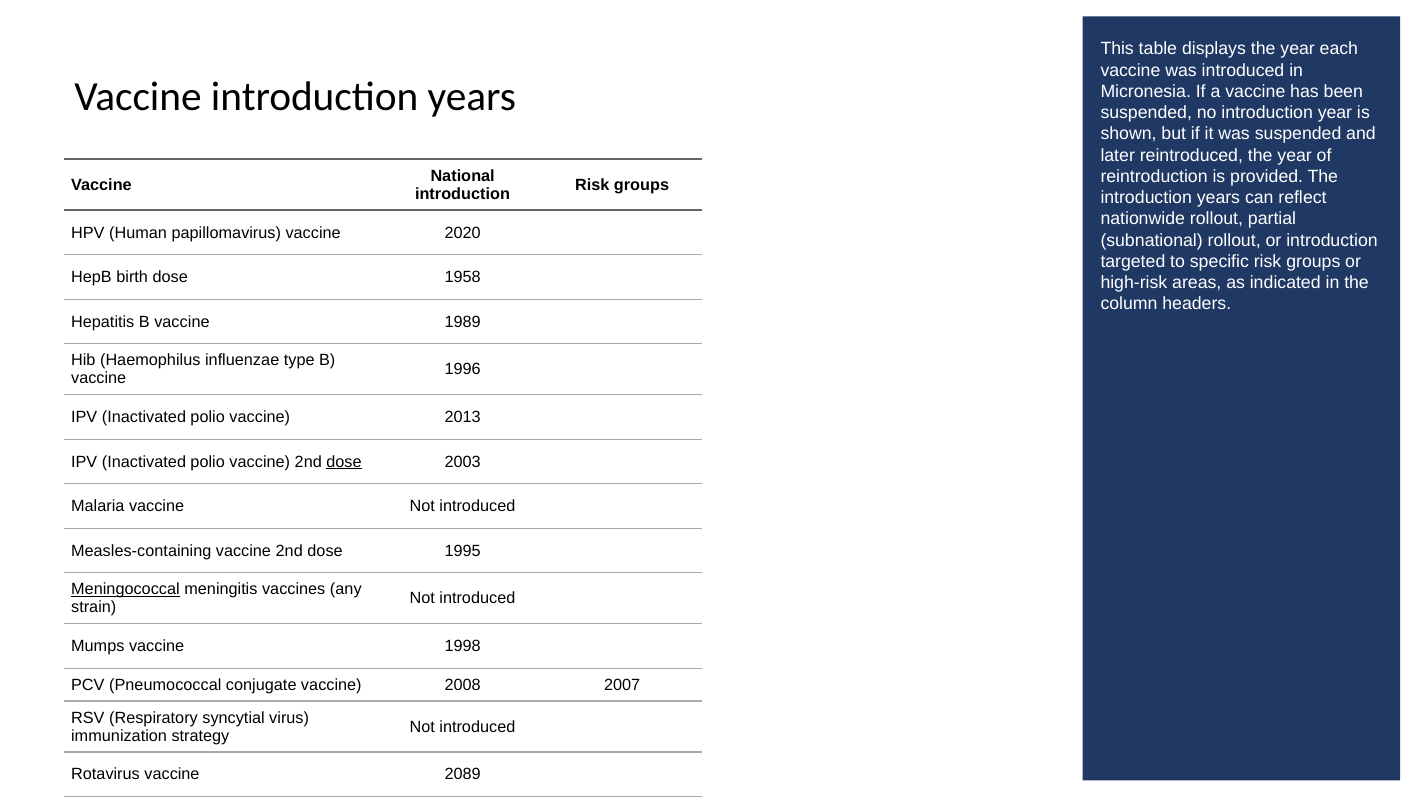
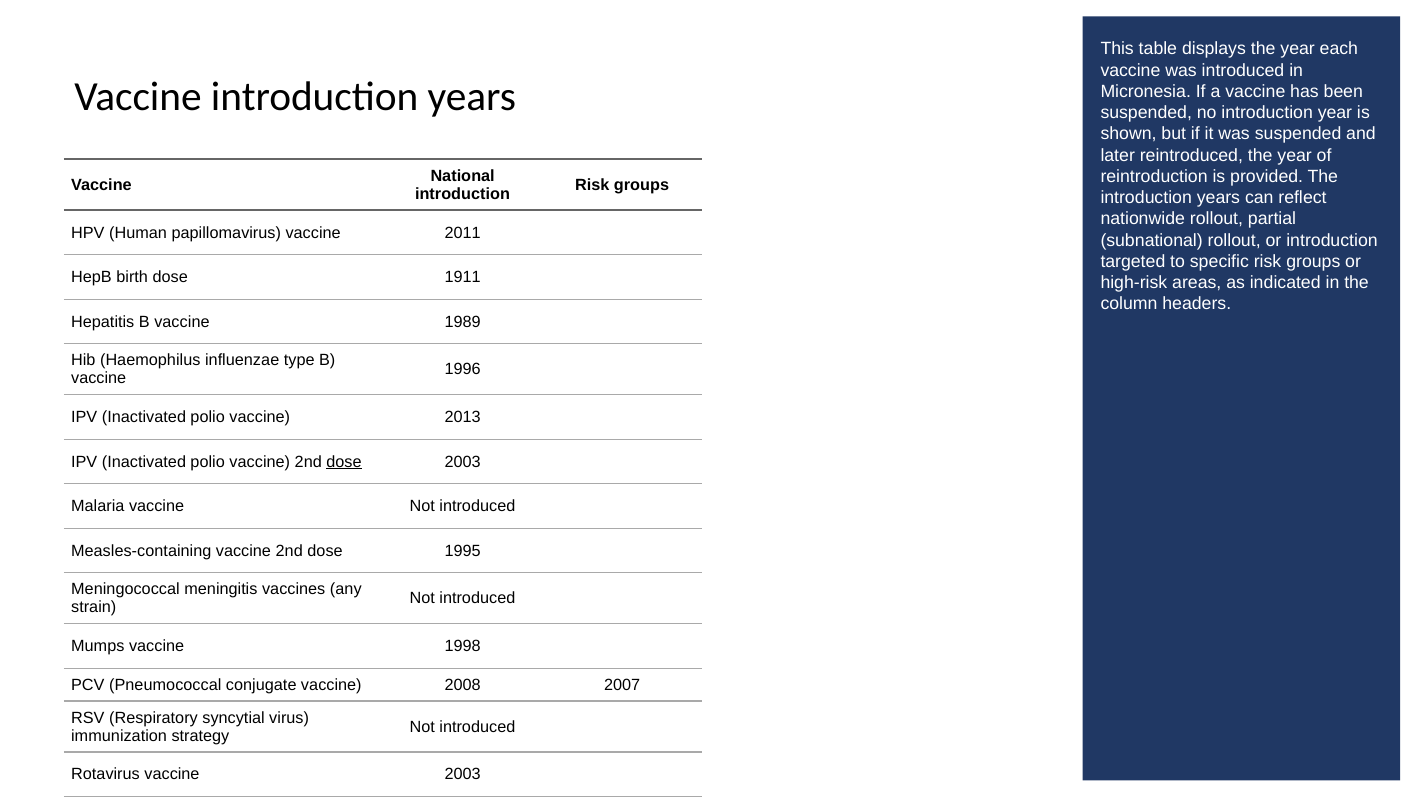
2020: 2020 -> 2011
1958: 1958 -> 1911
Meningococcal underline: present -> none
vaccine 2089: 2089 -> 2003
